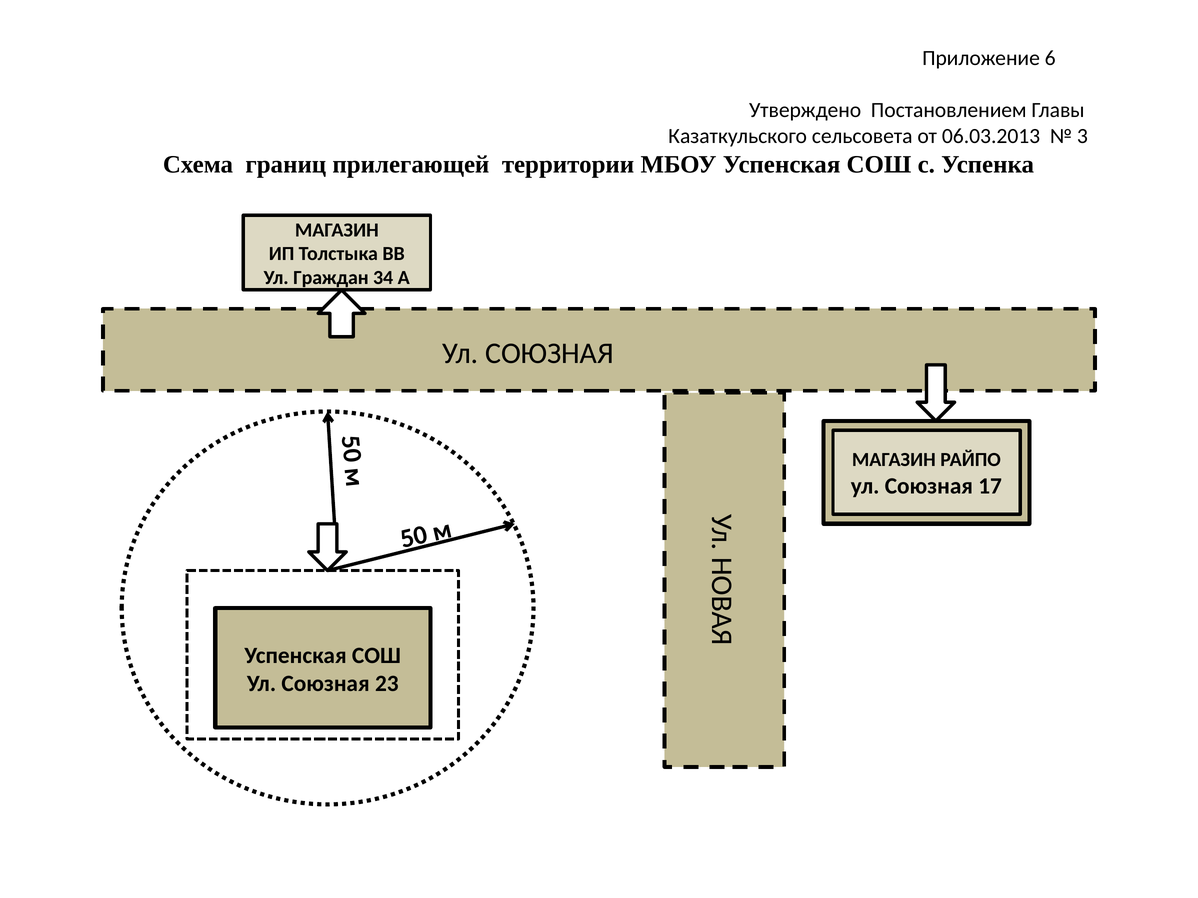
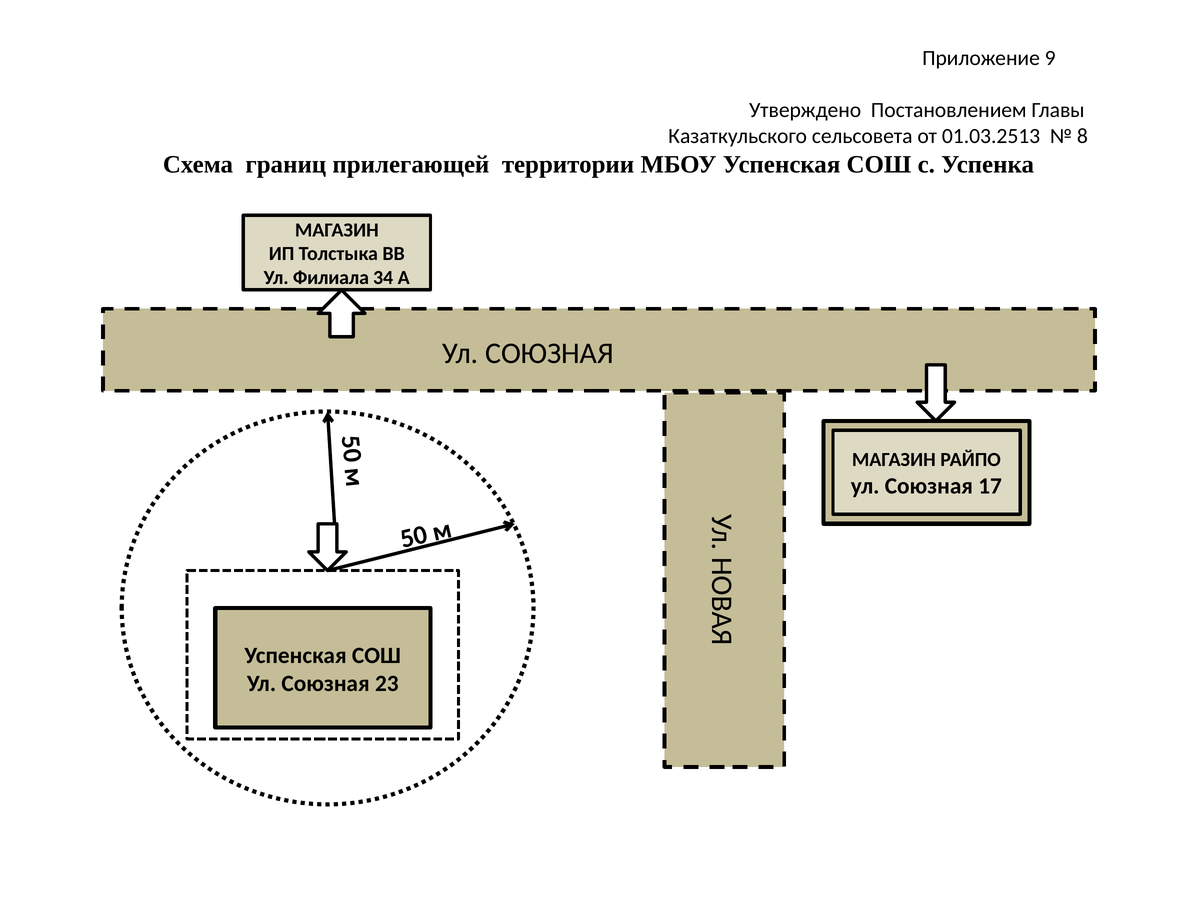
6: 6 -> 9
06.03.2013: 06.03.2013 -> 01.03.2513
3: 3 -> 8
Граждан: Граждан -> Филиала
